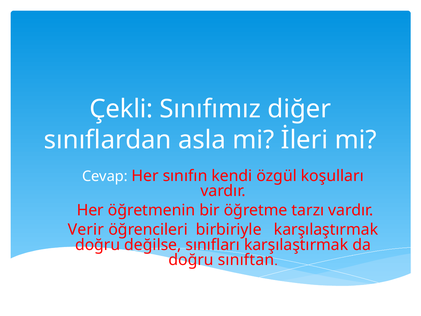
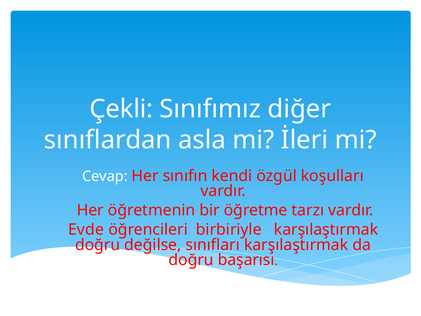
Verir: Verir -> Evde
sınıftan: sınıftan -> başarısı
